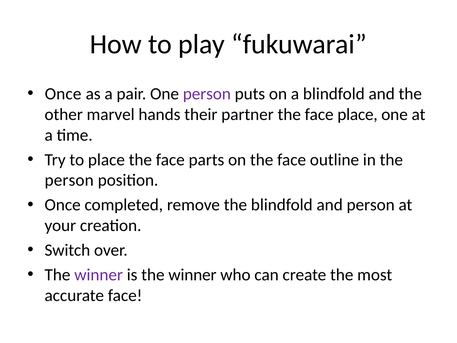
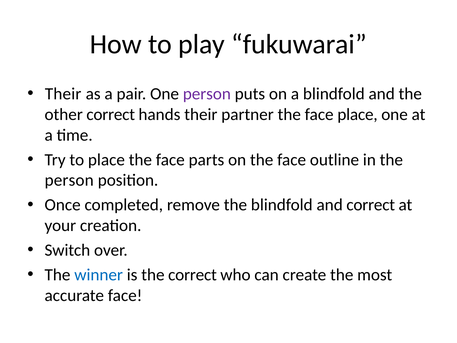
Once at (63, 94): Once -> Their
other marvel: marvel -> correct
and person: person -> correct
winner at (99, 275) colour: purple -> blue
is the winner: winner -> correct
